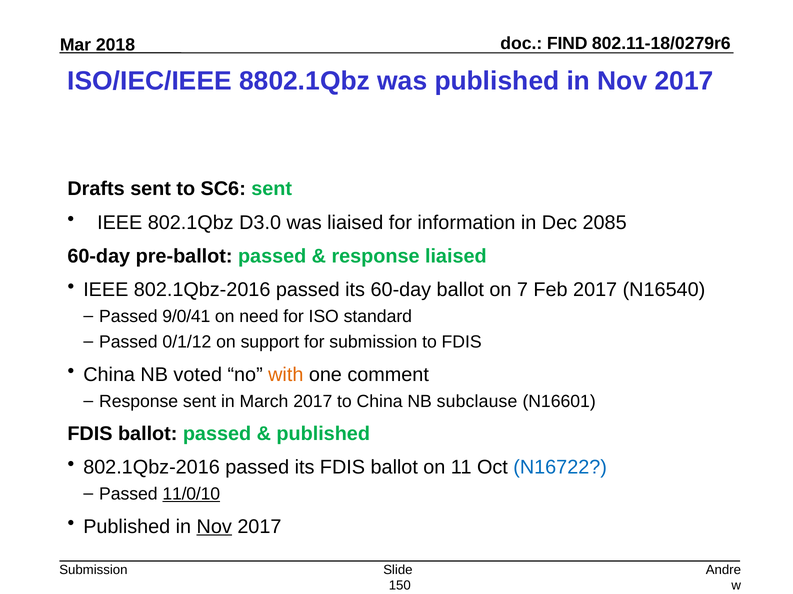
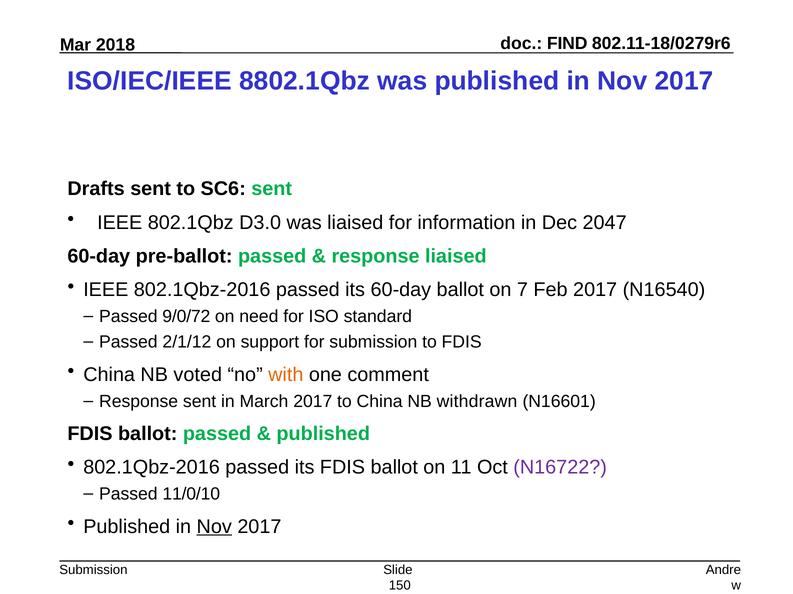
2085: 2085 -> 2047
9/0/41: 9/0/41 -> 9/0/72
0/1/12: 0/1/12 -> 2/1/12
subclause: subclause -> withdrawn
N16722 colour: blue -> purple
11/0/10 underline: present -> none
